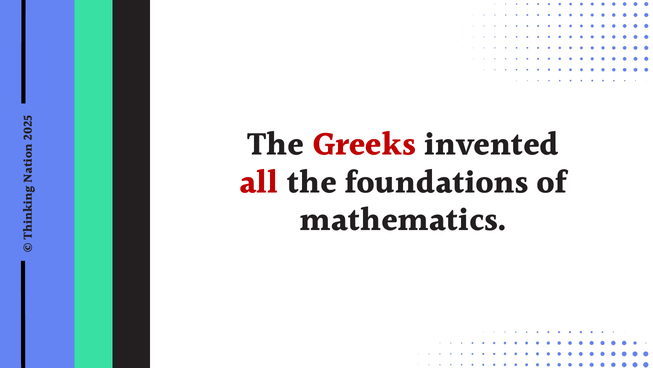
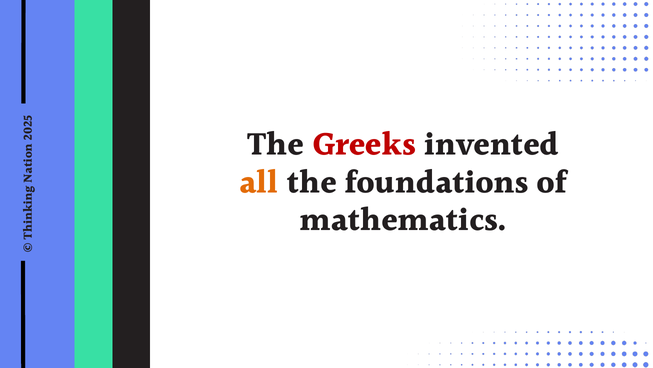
all colour: red -> orange
